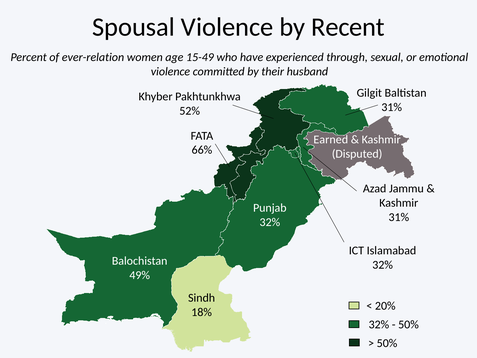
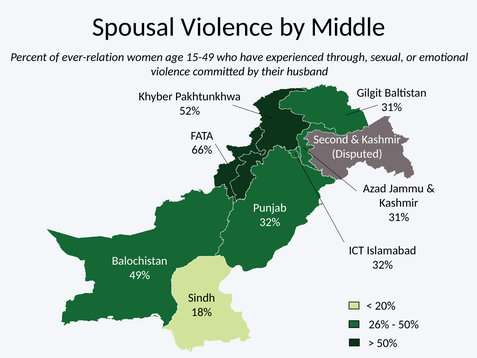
Recent: Recent -> Middle
Earned: Earned -> Second
32% at (379, 324): 32% -> 26%
